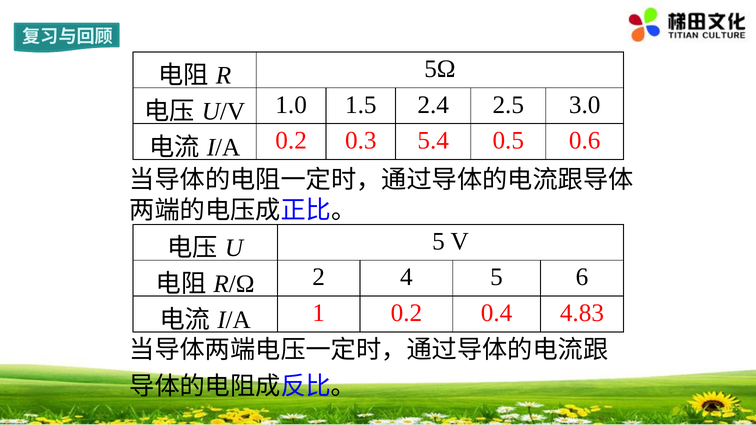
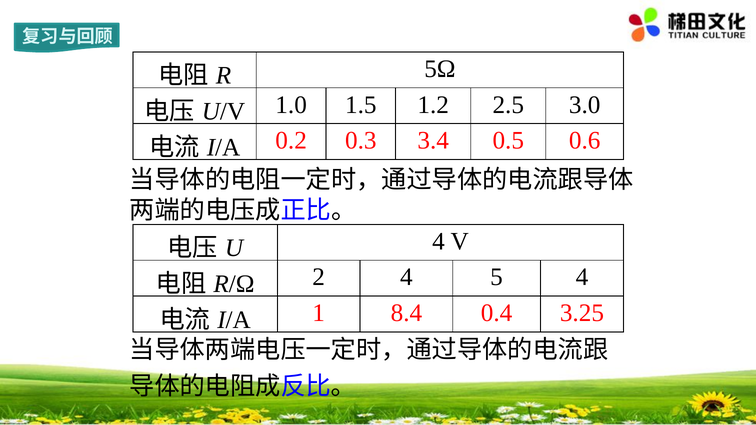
2.4: 2.4 -> 1.2
5.4: 5.4 -> 3.4
5 at (438, 241): 5 -> 4
5 6: 6 -> 4
1 0.2: 0.2 -> 8.4
4.83: 4.83 -> 3.25
